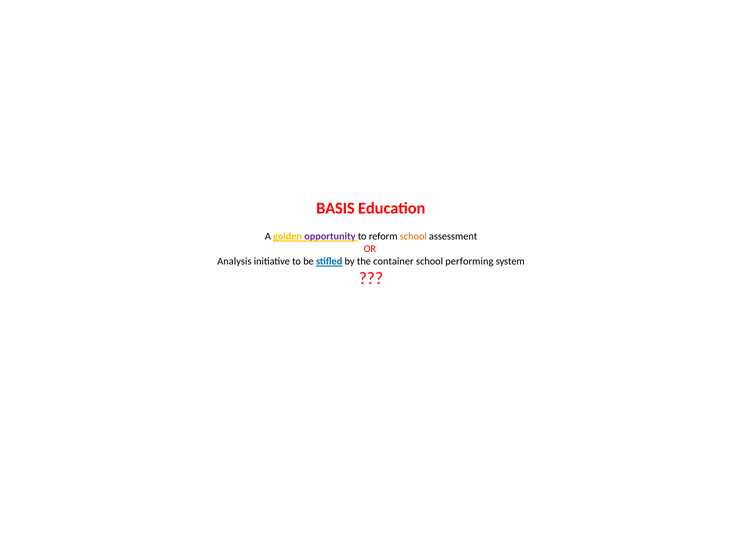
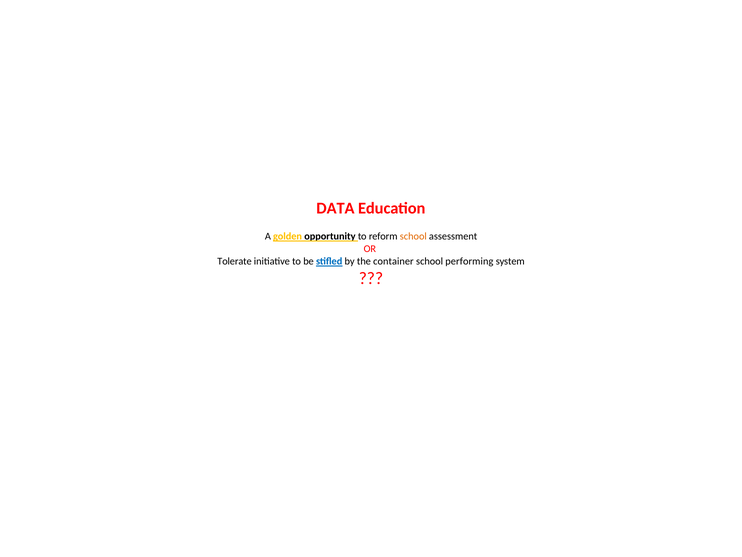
BASIS: BASIS -> DATA
opportunity colour: purple -> black
Analysis: Analysis -> Tolerate
